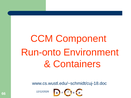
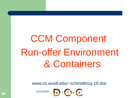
Run-onto: Run-onto -> Run-offer
